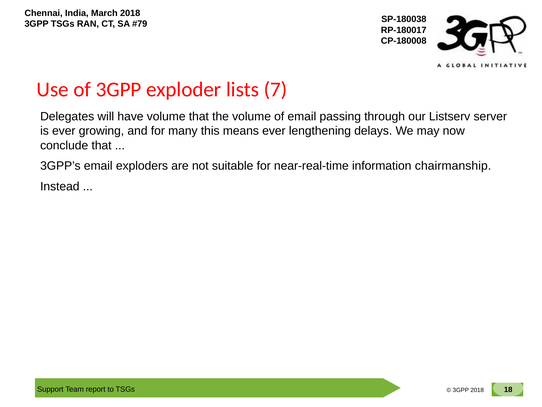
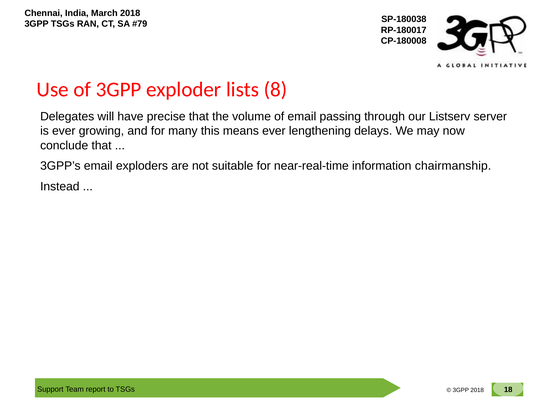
7: 7 -> 8
have volume: volume -> precise
